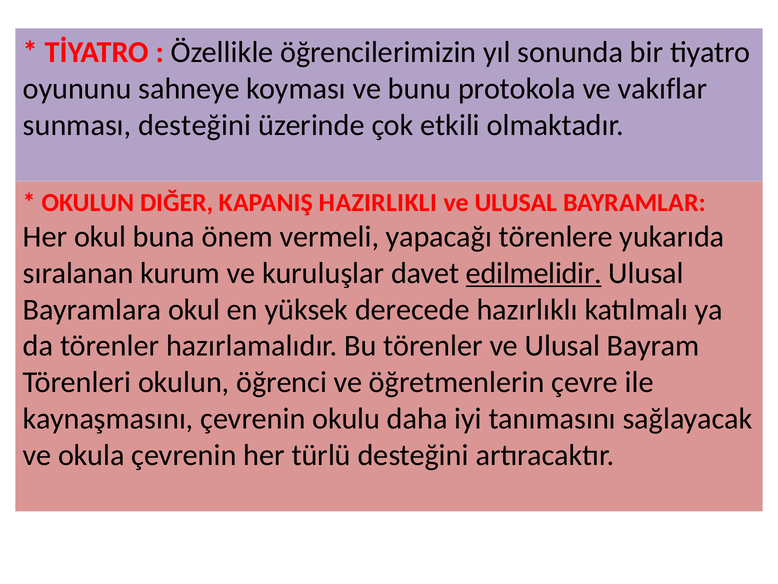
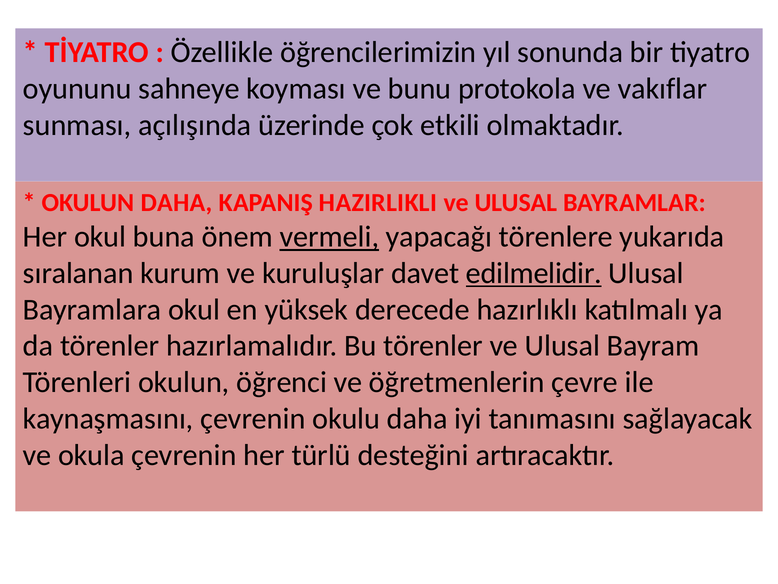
sunması desteğini: desteğini -> açılışında
OKULUN DIĞER: DIĞER -> DAHA
vermeli underline: none -> present
